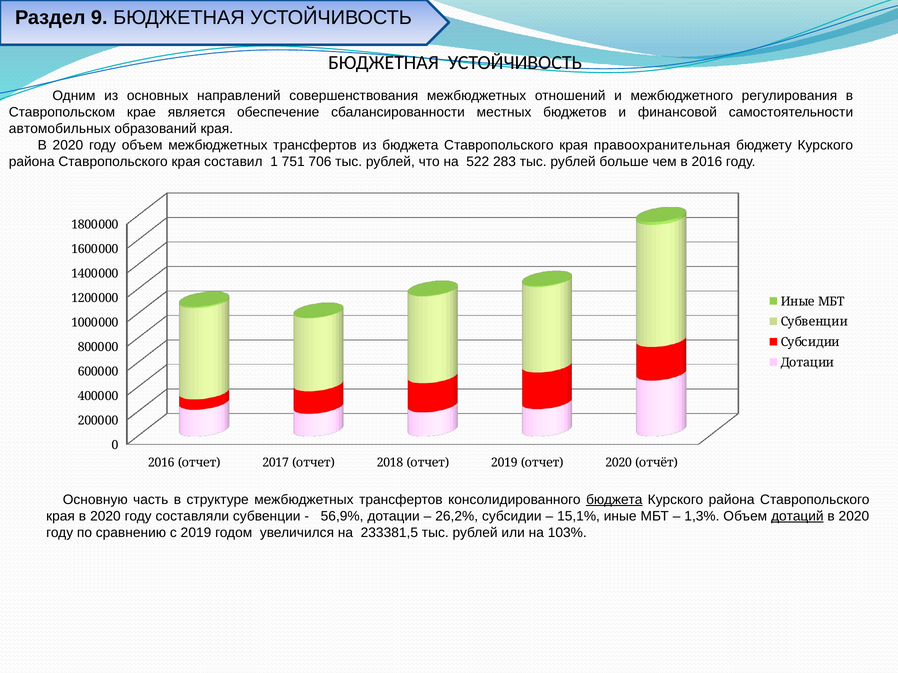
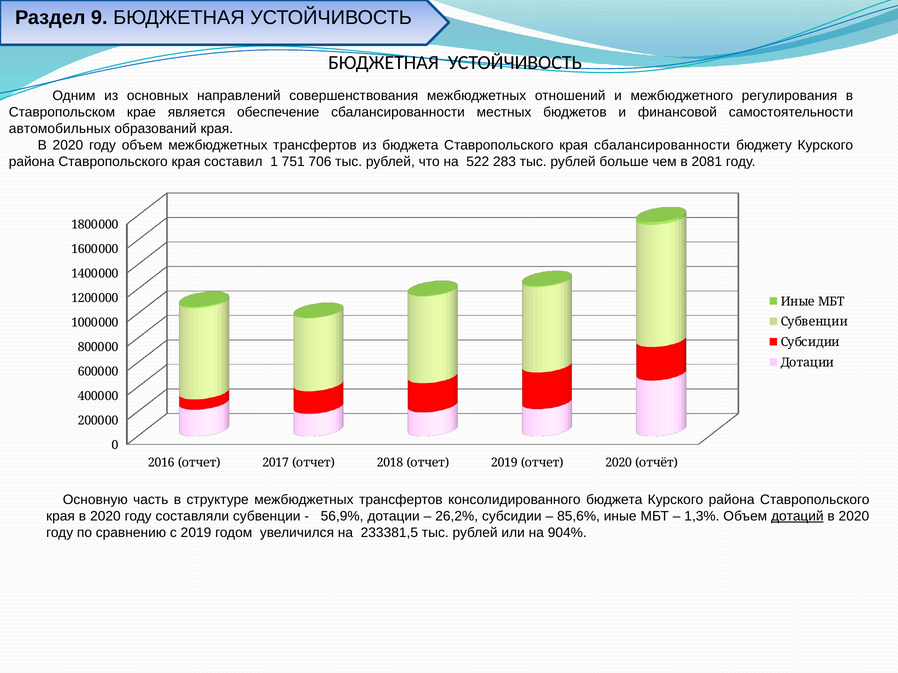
края правоохранительная: правоохранительная -> сбалансированности
в 2016: 2016 -> 2081
бюджета at (614, 500) underline: present -> none
15,1%: 15,1% -> 85,6%
103%: 103% -> 904%
